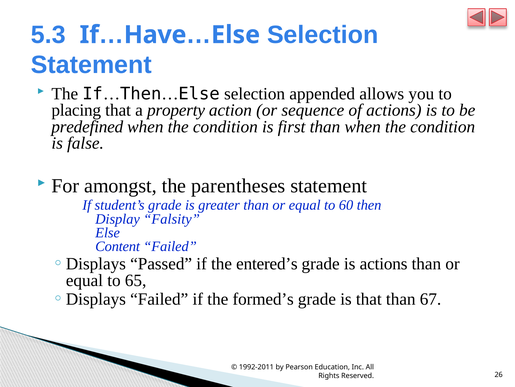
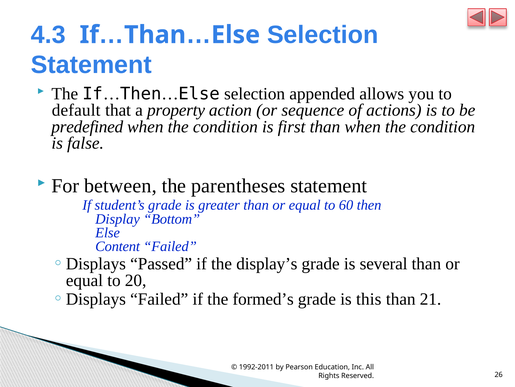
5.3: 5.3 -> 4.3
Have at (155, 35): Have -> Than
placing: placing -> default
amongst: amongst -> between
Falsity: Falsity -> Bottom
entered’s: entered’s -> display’s
is actions: actions -> several
65: 65 -> 20
is that: that -> this
67: 67 -> 21
